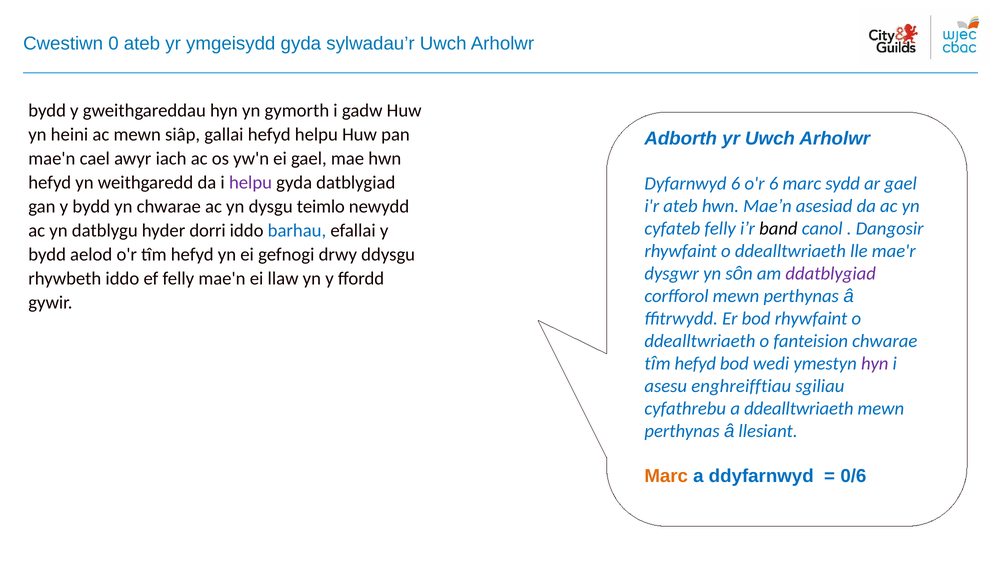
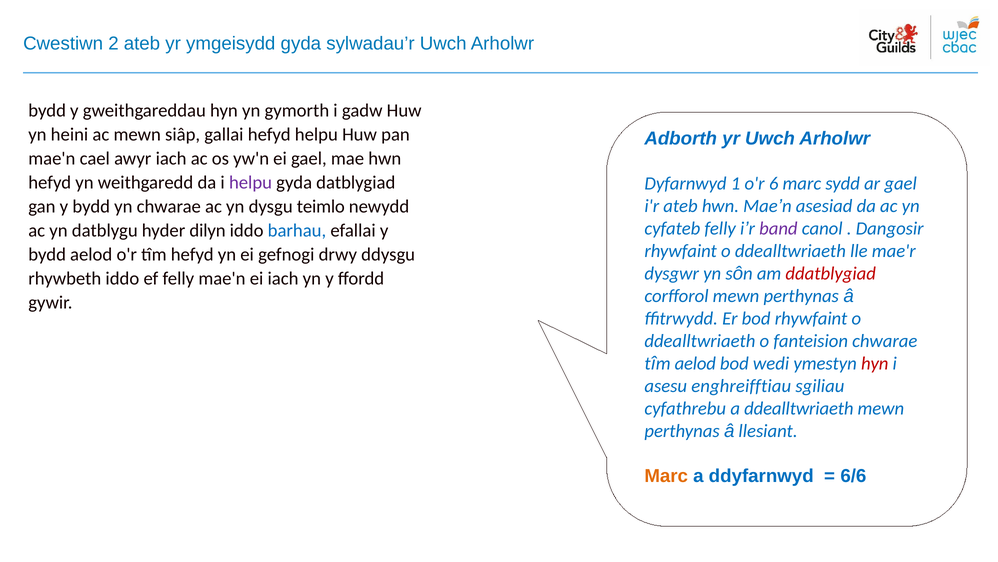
0: 0 -> 2
Dyfarnwyd 6: 6 -> 1
band colour: black -> purple
dorri: dorri -> dilyn
ddatblygiad colour: purple -> red
ei llaw: llaw -> iach
hefyd at (695, 363): hefyd -> aelod
hyn at (875, 363) colour: purple -> red
0/6: 0/6 -> 6/6
